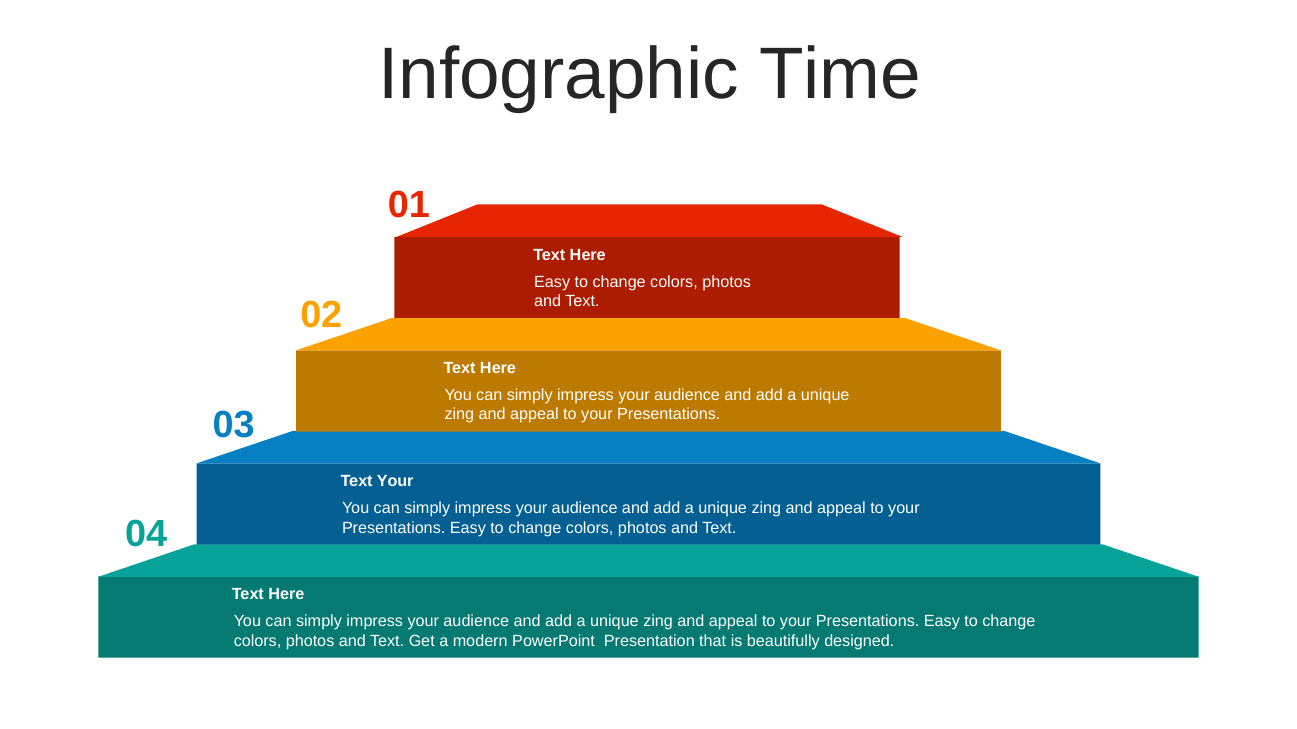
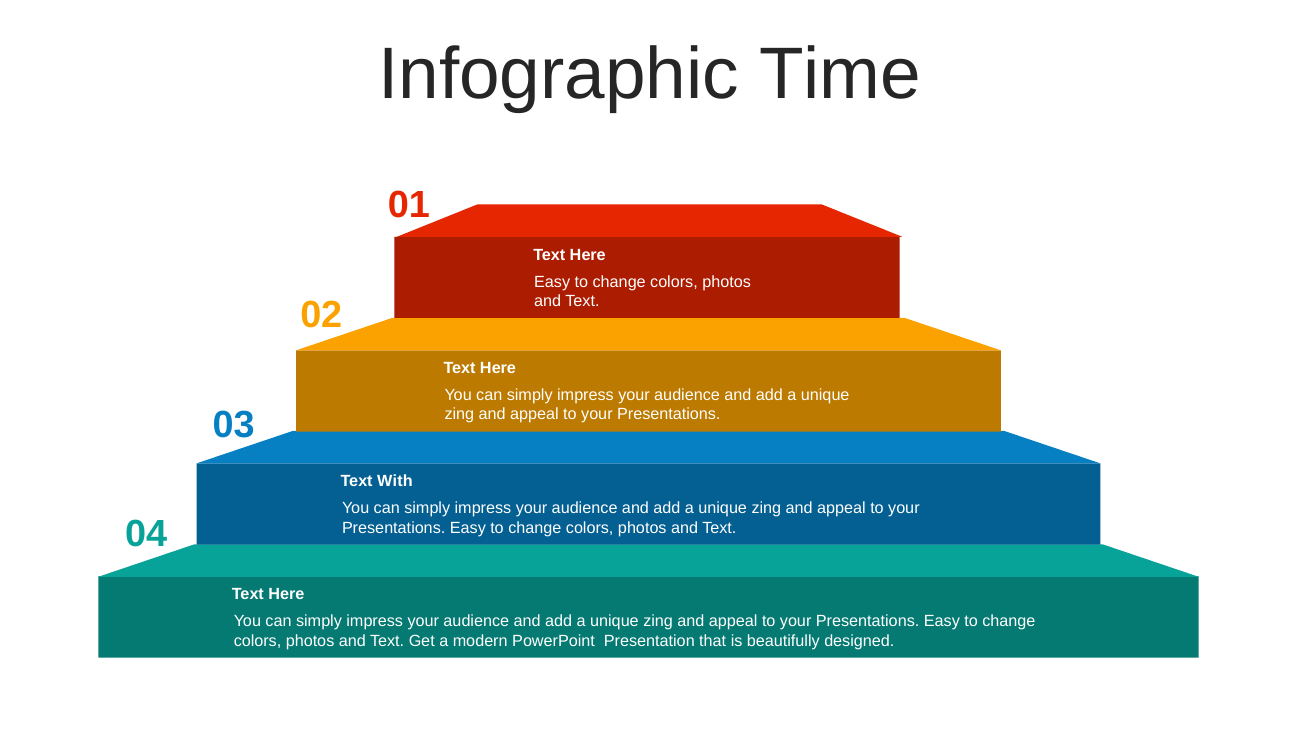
Text Your: Your -> With
